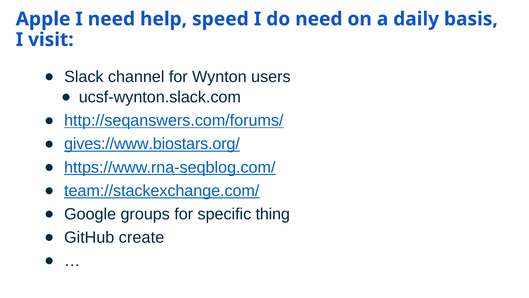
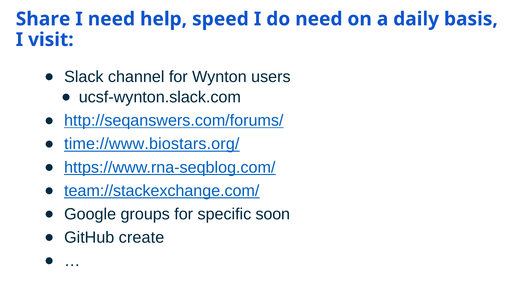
Apple: Apple -> Share
gives://www.biostars.org/: gives://www.biostars.org/ -> time://www.biostars.org/
thing: thing -> soon
